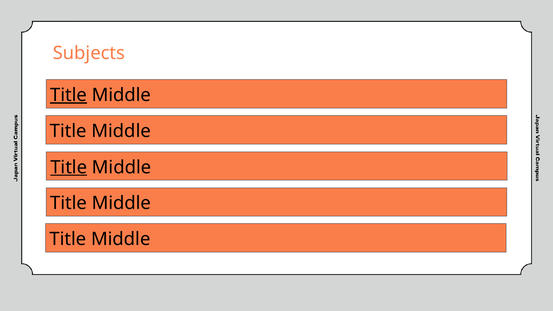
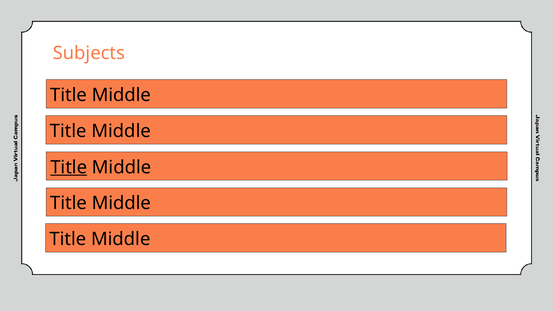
Title at (69, 95) underline: present -> none
